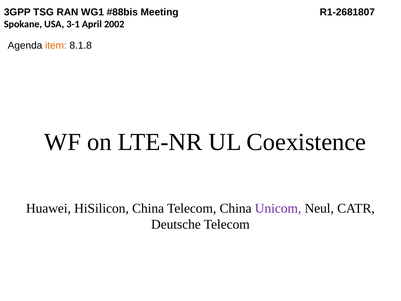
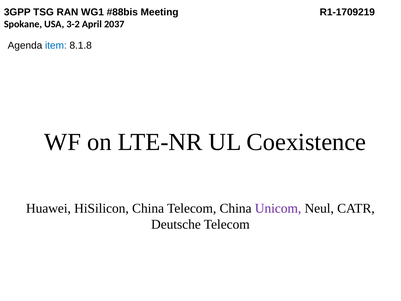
R1-2681807: R1-2681807 -> R1-1709219
3-1: 3-1 -> 3-2
2002: 2002 -> 2037
item colour: orange -> blue
